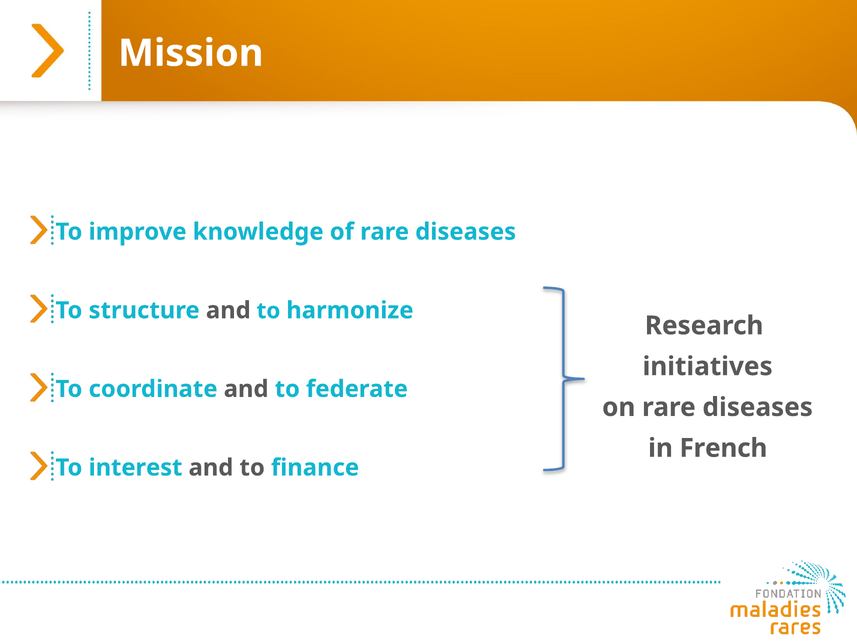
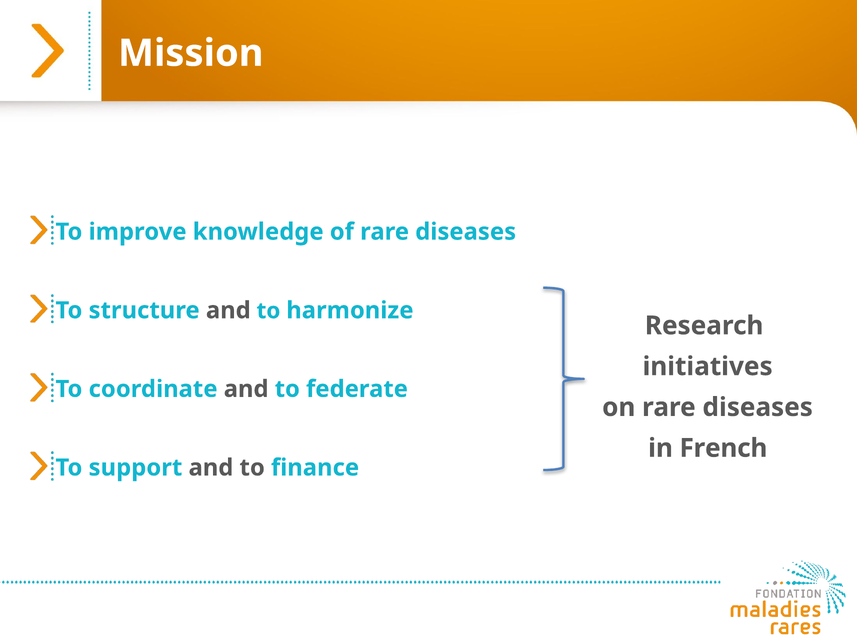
interest: interest -> support
